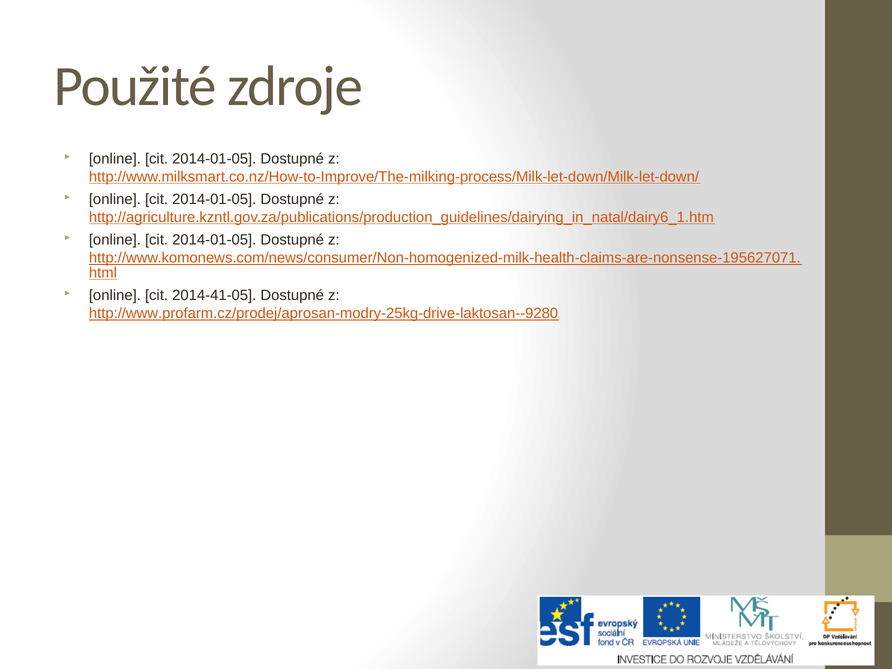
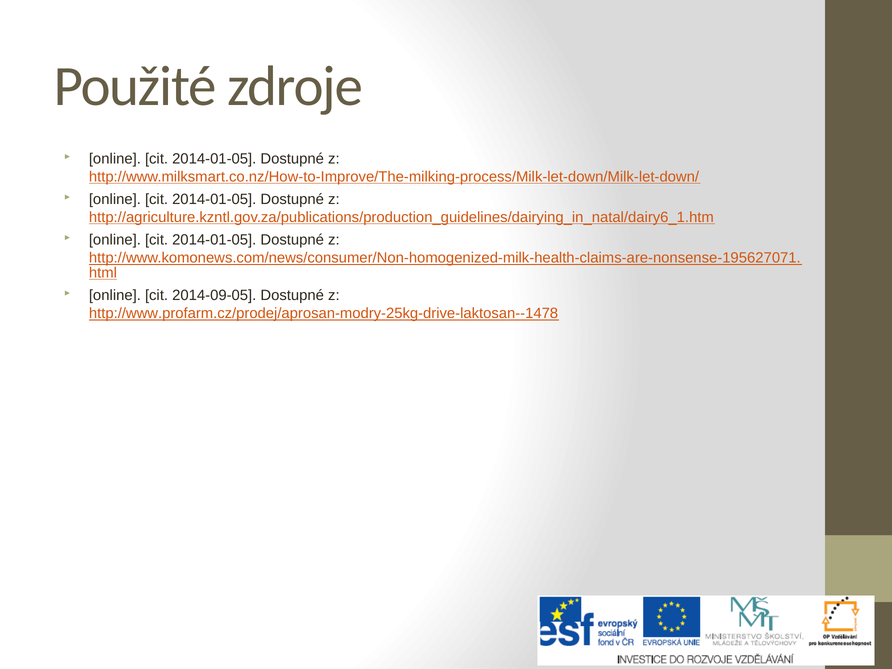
2014-41-05: 2014-41-05 -> 2014-09-05
http://www.profarm.cz/prodej/aprosan-modry-25kg-drive-laktosan--9280: http://www.profarm.cz/prodej/aprosan-modry-25kg-drive-laktosan--9280 -> http://www.profarm.cz/prodej/aprosan-modry-25kg-drive-laktosan--1478
